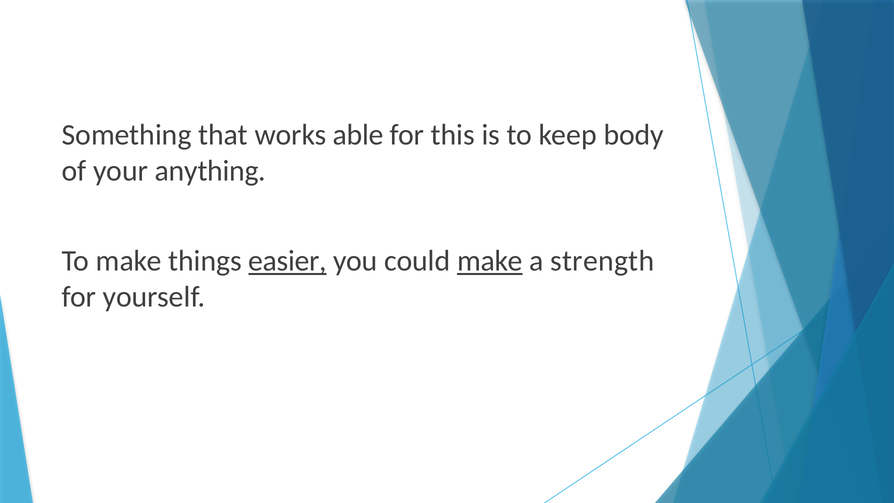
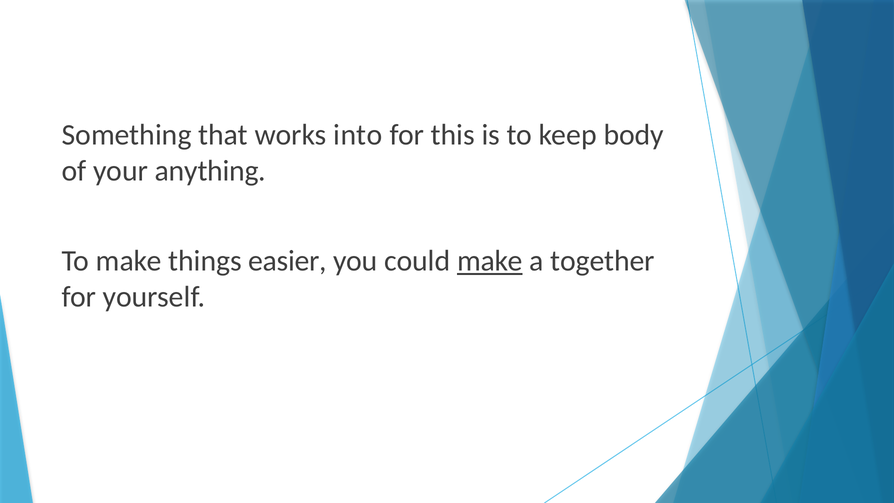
able: able -> into
easier underline: present -> none
strength: strength -> together
